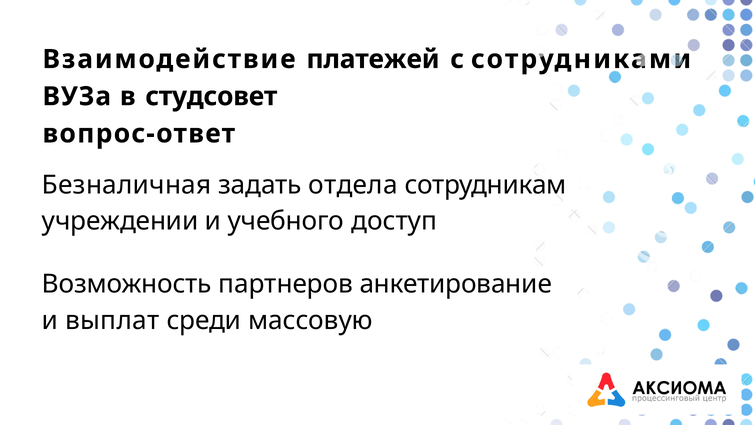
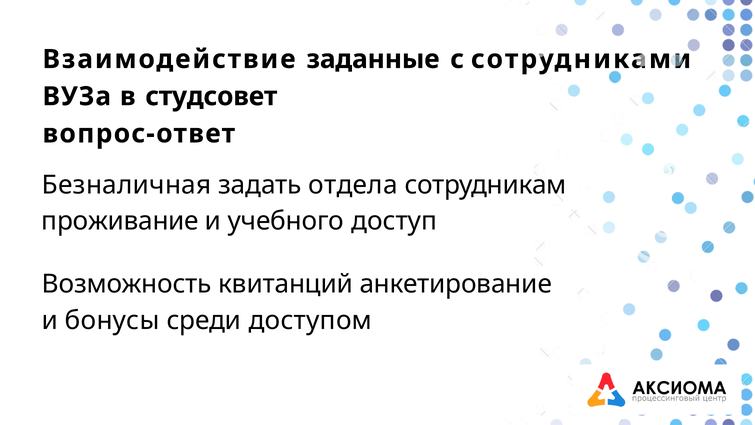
платежей: платежей -> заданные
учреждении: учреждении -> проживание
партнеров: партнеров -> квитанций
выплат: выплат -> бонусы
массовую: массовую -> доступом
